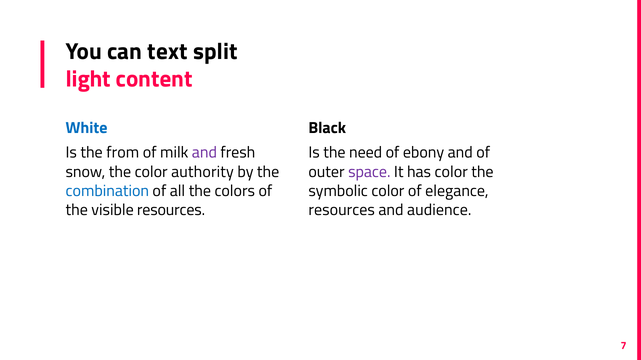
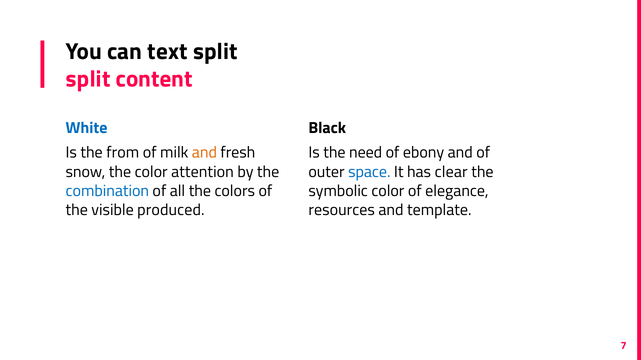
light at (88, 79): light -> split
and at (204, 153) colour: purple -> orange
authority: authority -> attention
space colour: purple -> blue
has color: color -> clear
visible resources: resources -> produced
audience: audience -> template
